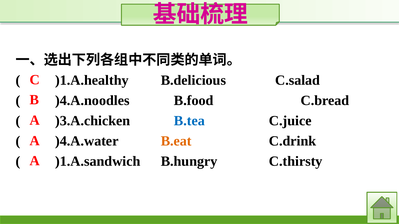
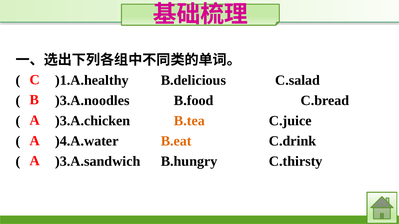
)4.A.noodles: )4.A.noodles -> )3.A.noodles
B.tea colour: blue -> orange
)1.A.sandwich: )1.A.sandwich -> )3.A.sandwich
